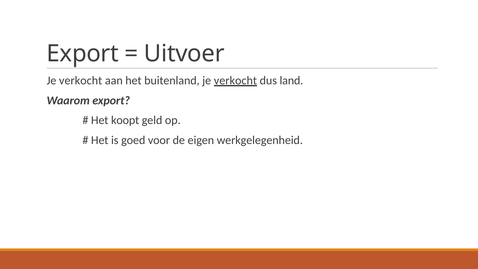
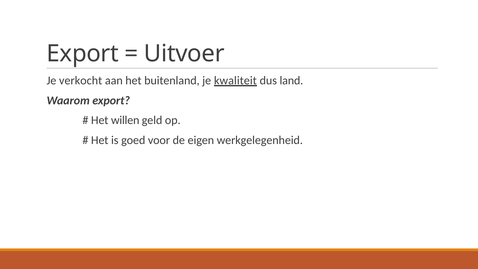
buitenland je verkocht: verkocht -> kwaliteit
koopt: koopt -> willen
